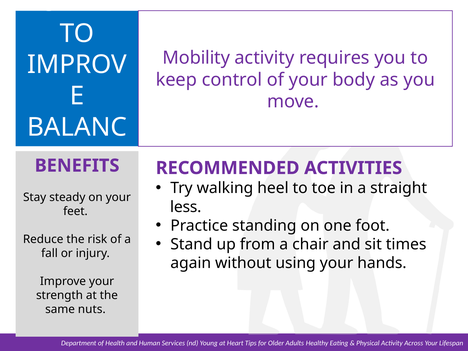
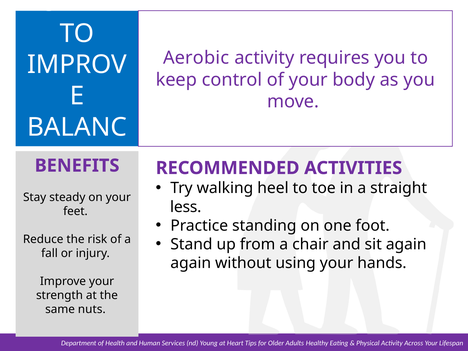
Mobility: Mobility -> Aerobic
sit times: times -> again
